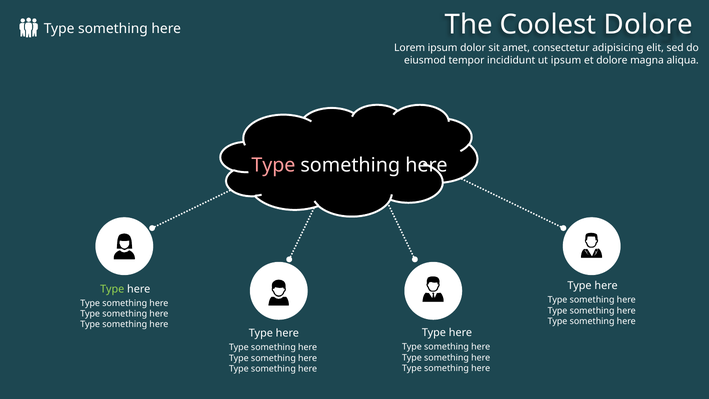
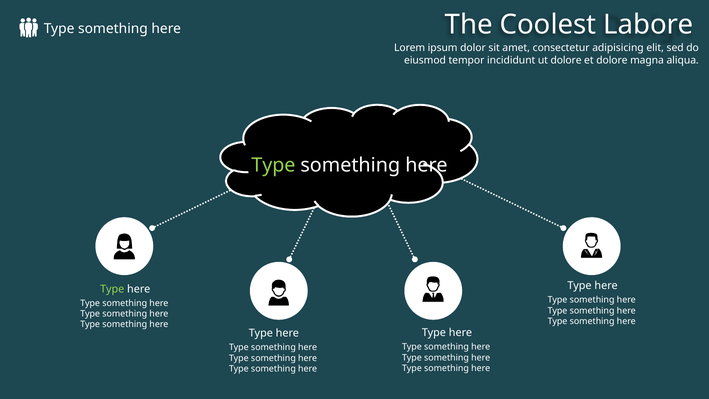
Coolest Dolore: Dolore -> Labore
ut ipsum: ipsum -> dolore
Type at (273, 165) colour: pink -> light green
